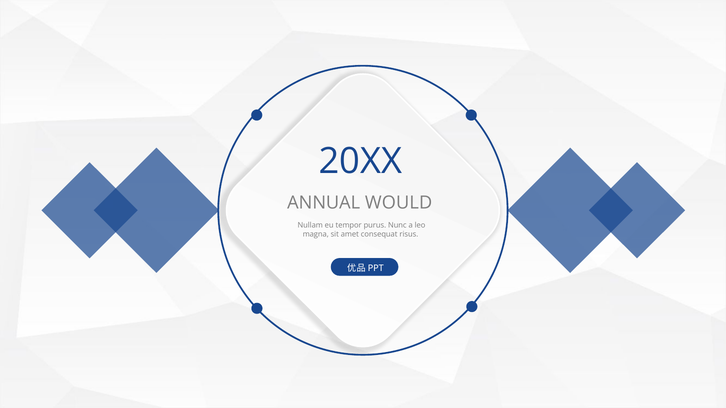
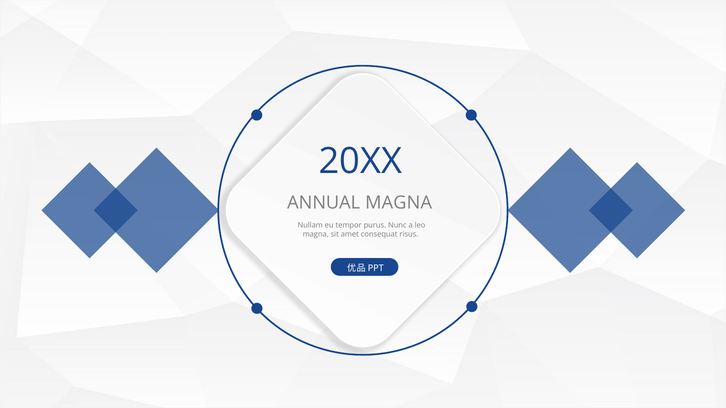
ANNUAL WOULD: WOULD -> MAGNA
